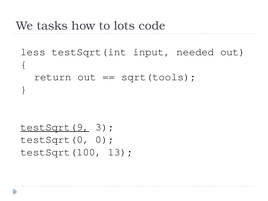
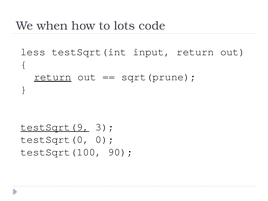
tasks: tasks -> when
input needed: needed -> return
return at (53, 77) underline: none -> present
sqrt(tools: sqrt(tools -> sqrt(prune
13: 13 -> 90
